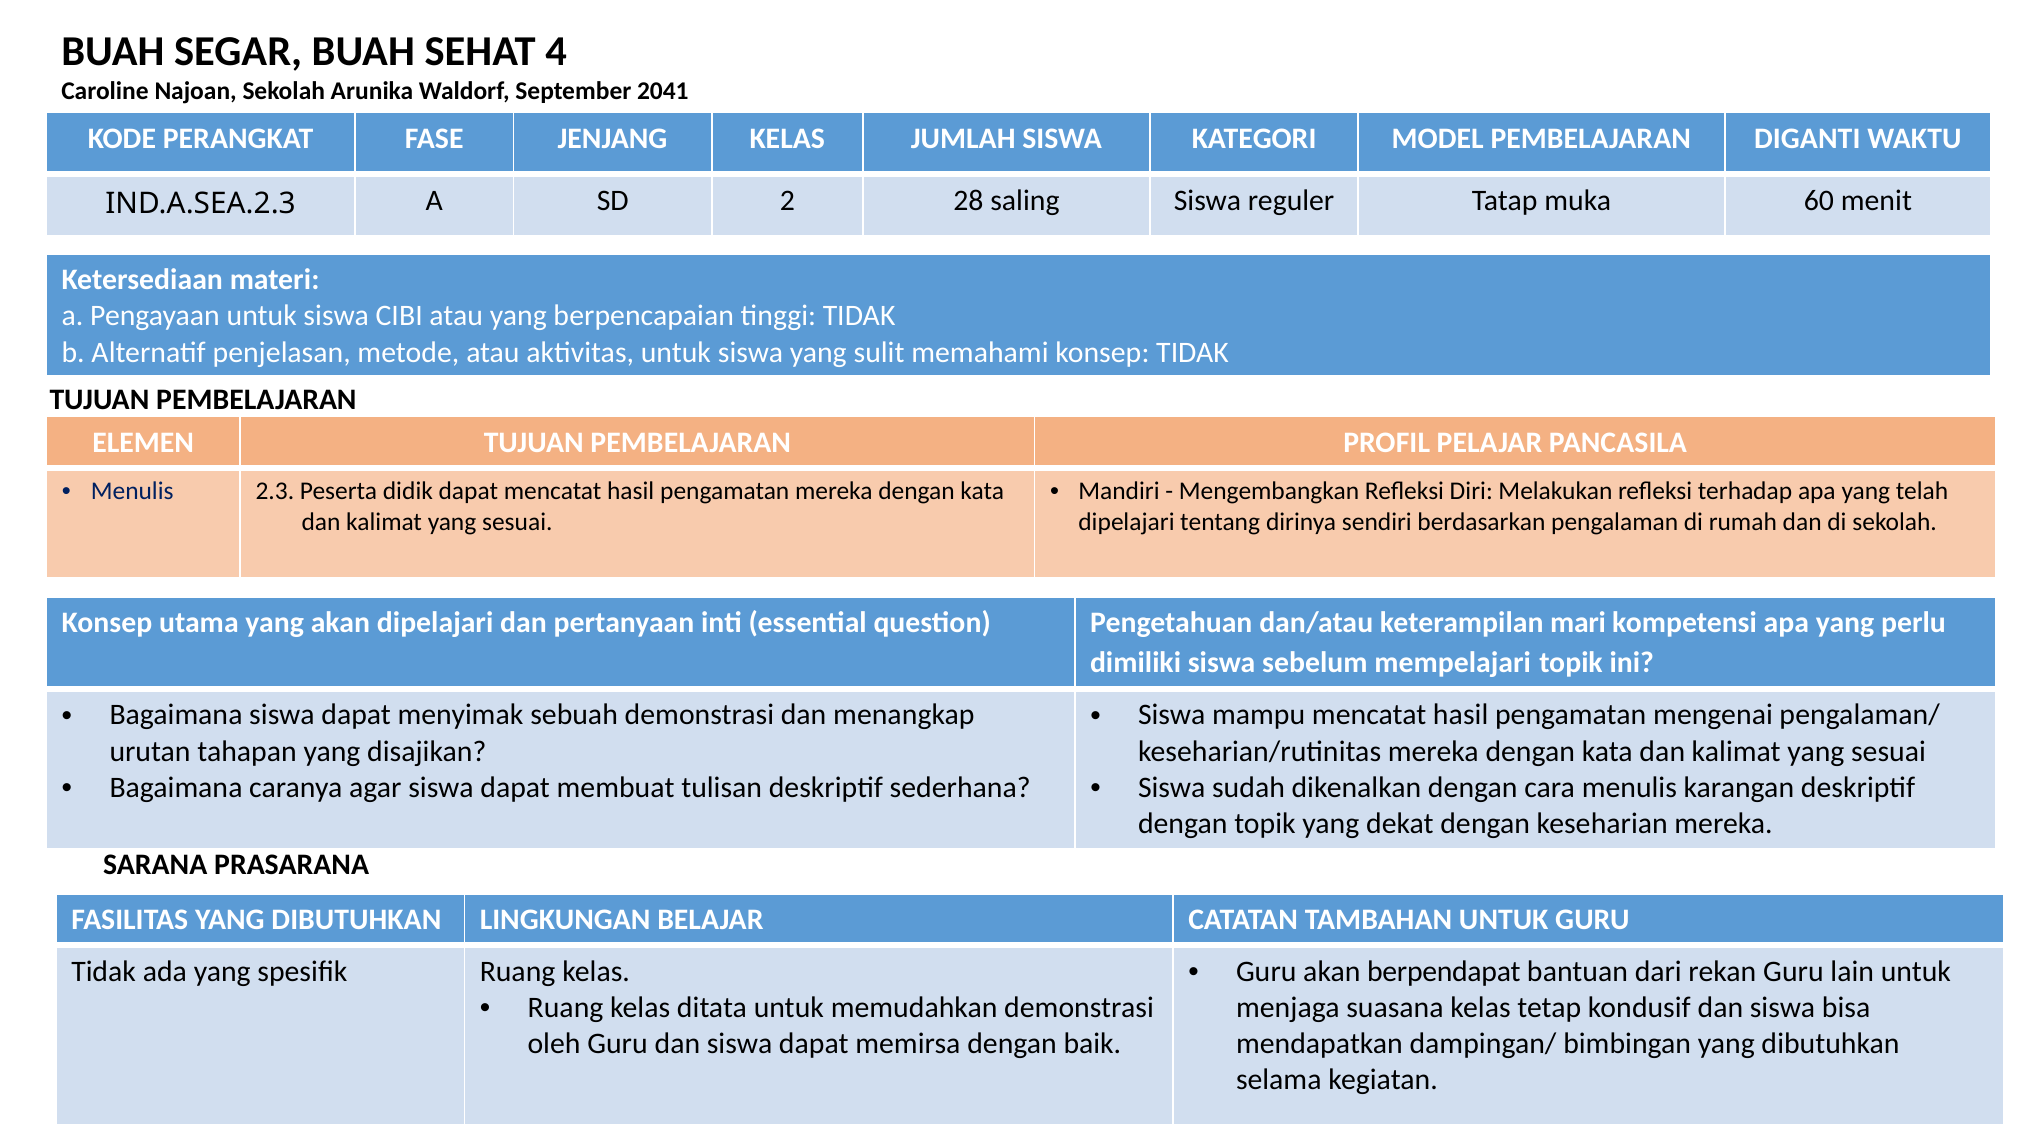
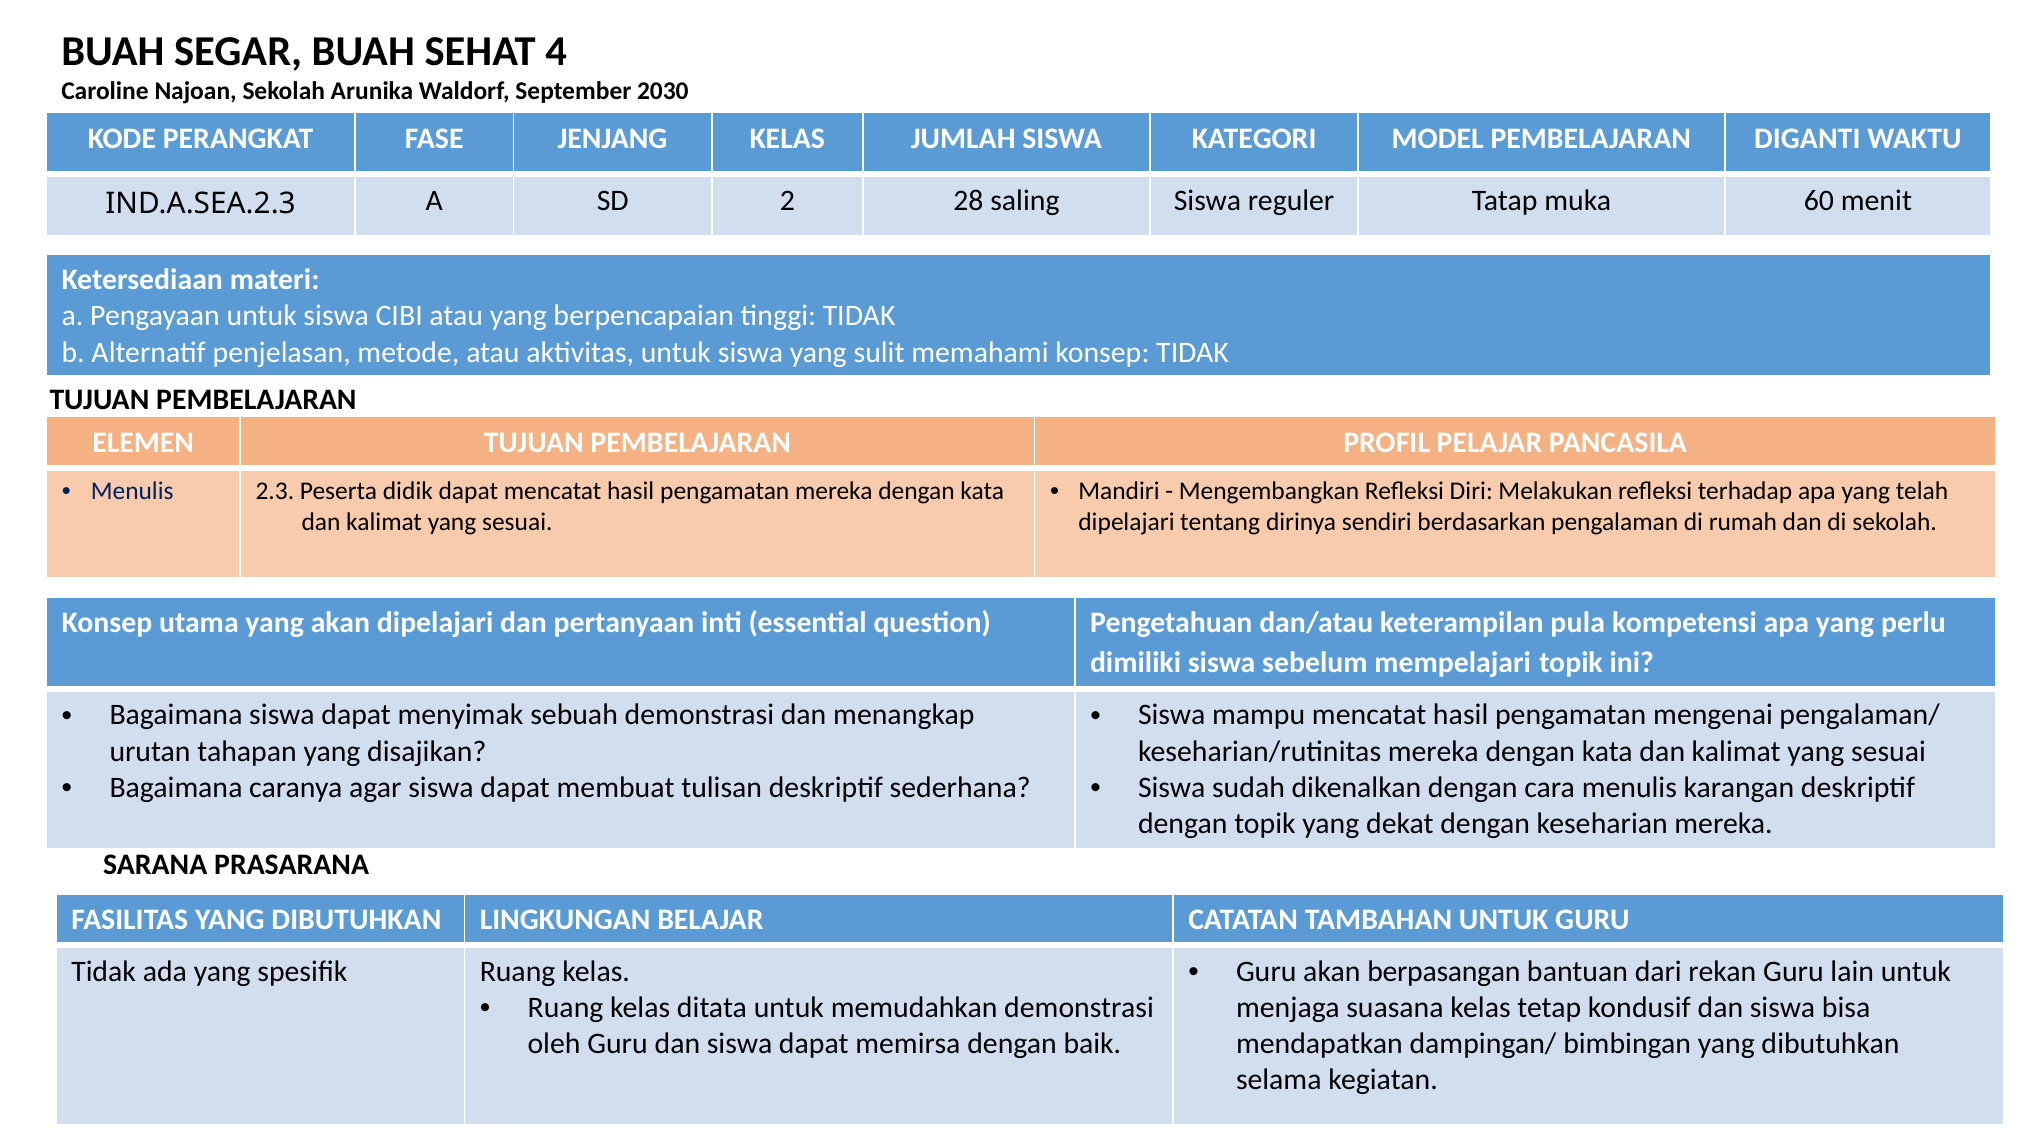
2041: 2041 -> 2030
mari: mari -> pula
berpendapat: berpendapat -> berpasangan
